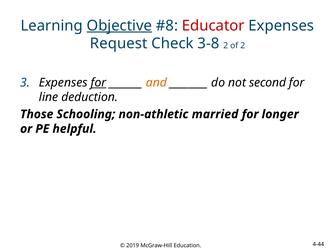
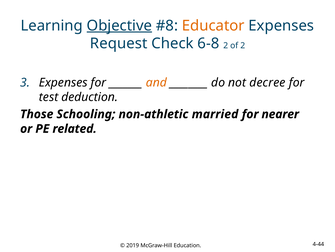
Educator colour: red -> orange
3-8: 3-8 -> 6-8
for at (98, 82) underline: present -> none
second: second -> decree
line: line -> test
longer: longer -> nearer
helpful: helpful -> related
